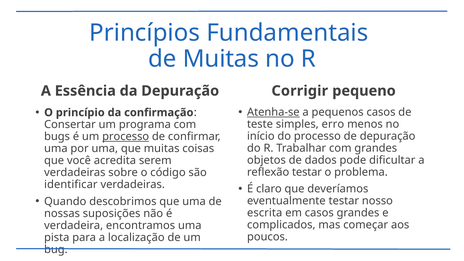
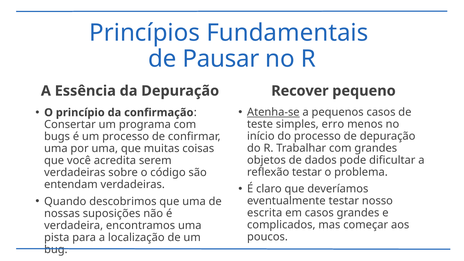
de Muitas: Muitas -> Pausar
Corrigir: Corrigir -> Recover
processo at (126, 137) underline: present -> none
identificar: identificar -> entendam
